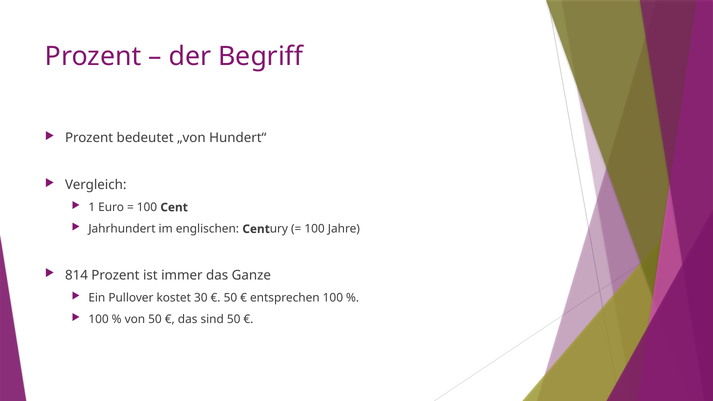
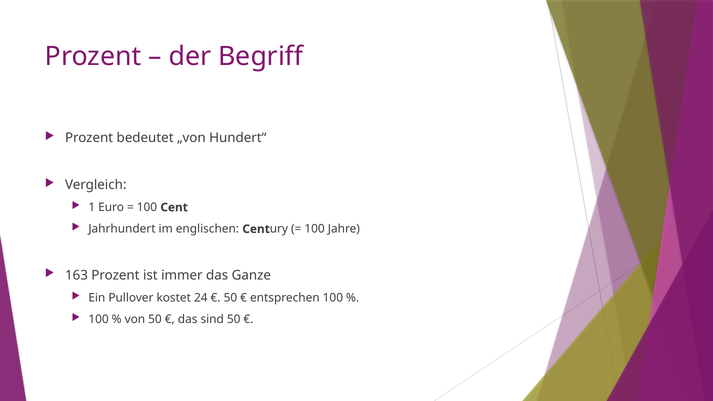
814: 814 -> 163
30: 30 -> 24
